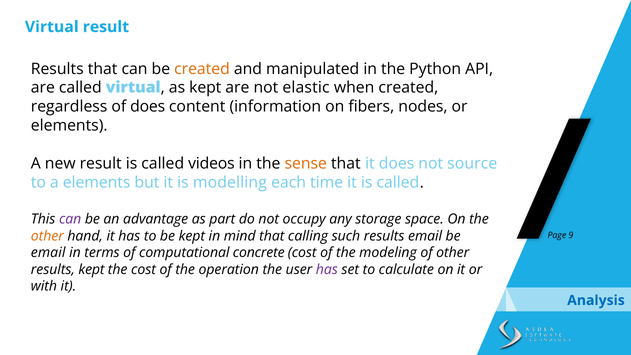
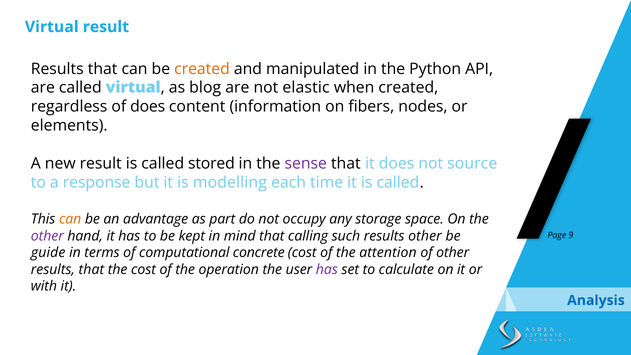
as kept: kept -> blog
videos: videos -> stored
sense colour: orange -> purple
a elements: elements -> response
can at (70, 219) colour: purple -> orange
other at (47, 236) colour: orange -> purple
results email: email -> other
email at (48, 253): email -> guide
modeling: modeling -> attention
kept at (92, 270): kept -> that
